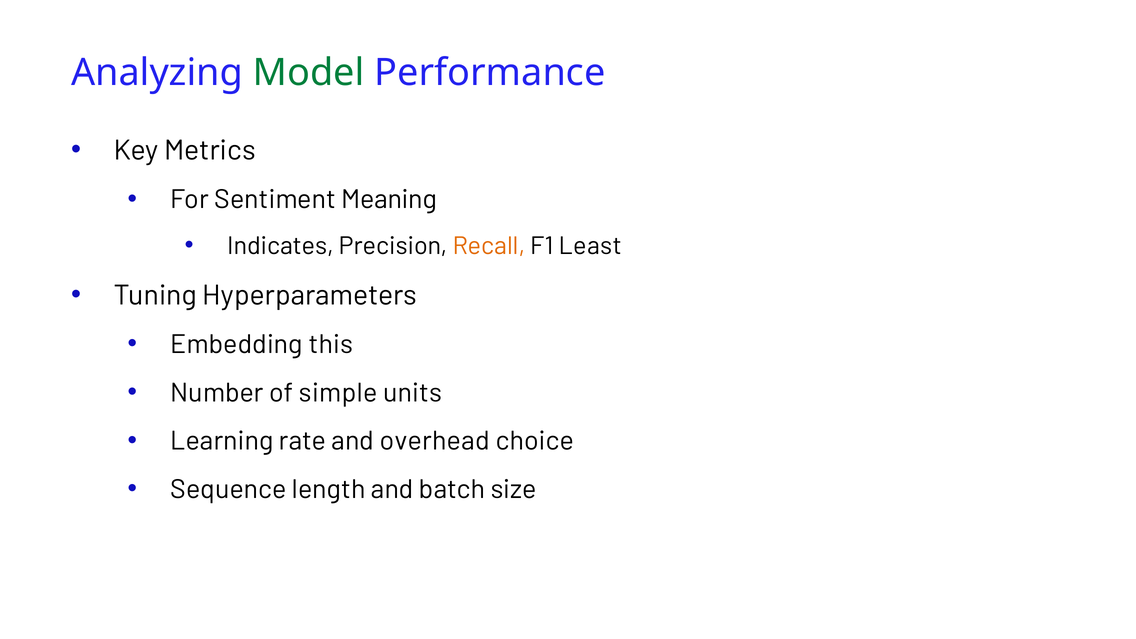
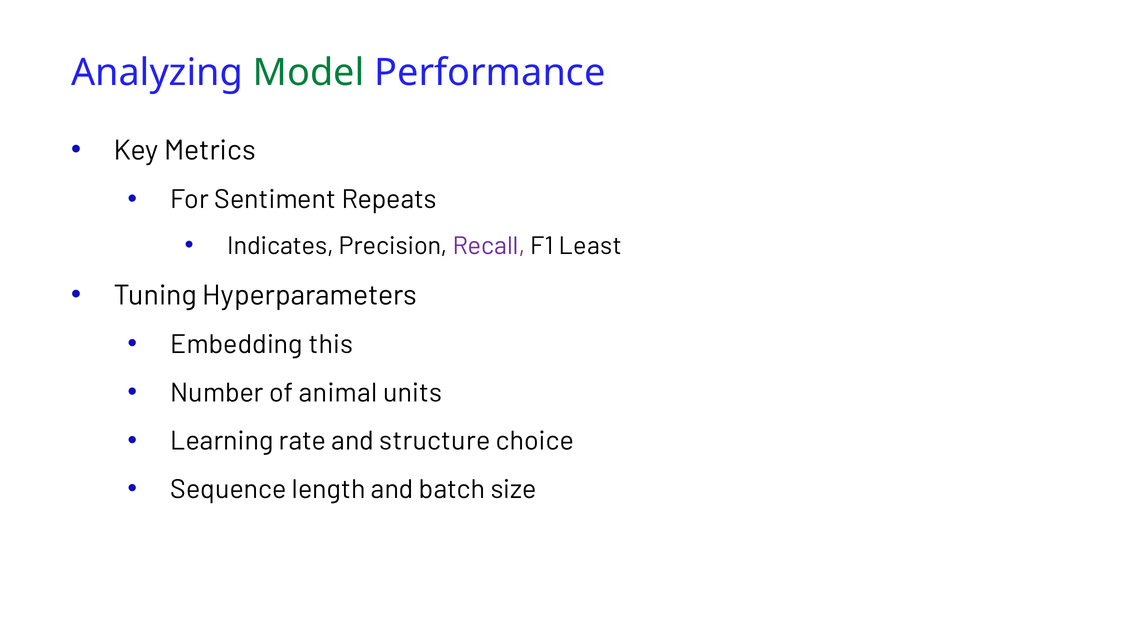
Meaning: Meaning -> Repeats
Recall colour: orange -> purple
simple: simple -> animal
overhead: overhead -> structure
